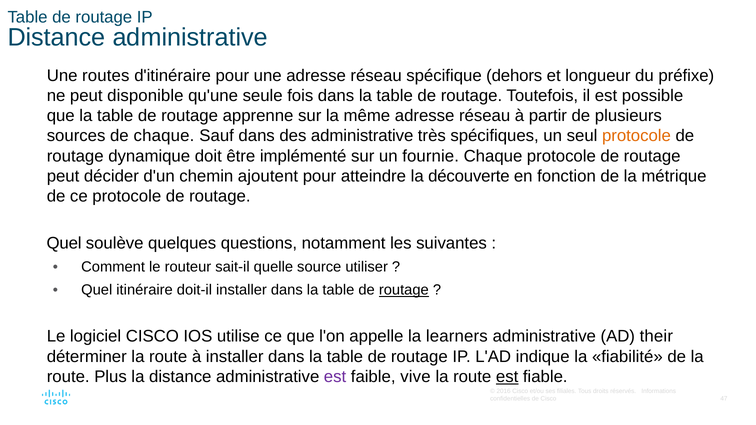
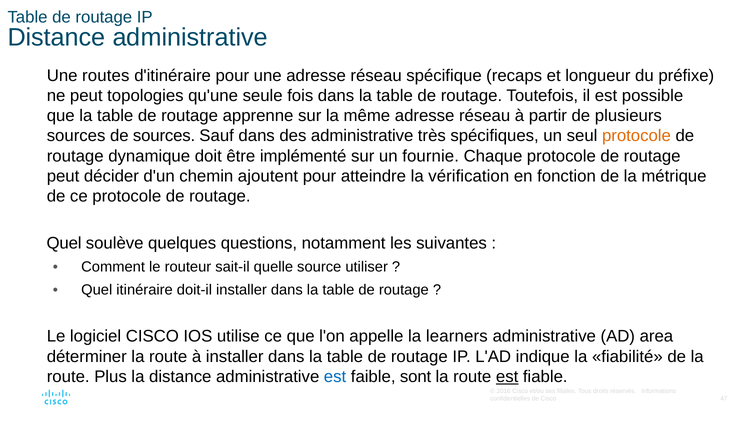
dehors: dehors -> recaps
disponible: disponible -> topologies
de chaque: chaque -> sources
découverte: découverte -> vérification
routage at (404, 290) underline: present -> none
their: their -> area
est at (335, 377) colour: purple -> blue
vive: vive -> sont
